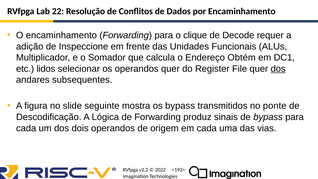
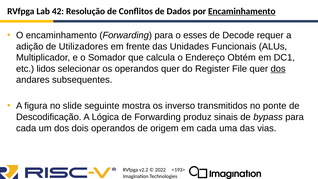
22: 22 -> 42
Encaminhamento at (242, 11) underline: none -> present
clique: clique -> esses
Inspeccione: Inspeccione -> Utilizadores
os bypass: bypass -> inverso
